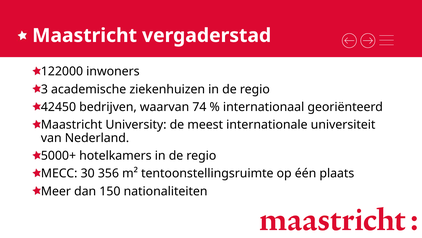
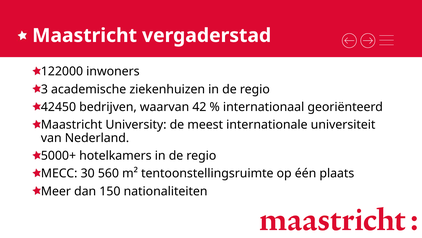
74: 74 -> 42
356: 356 -> 560
